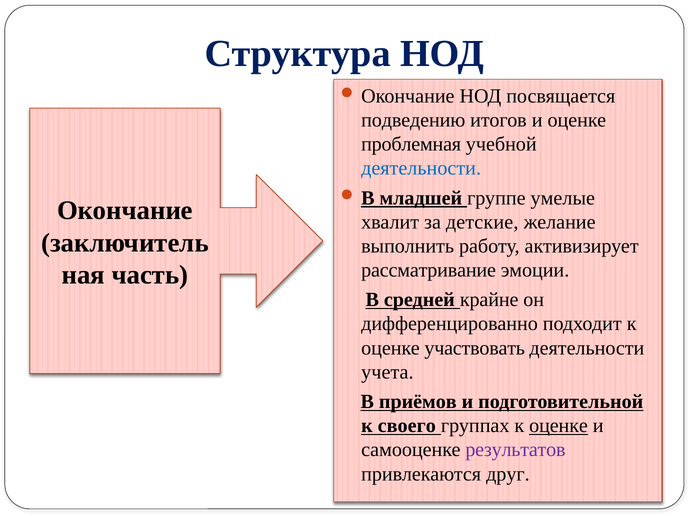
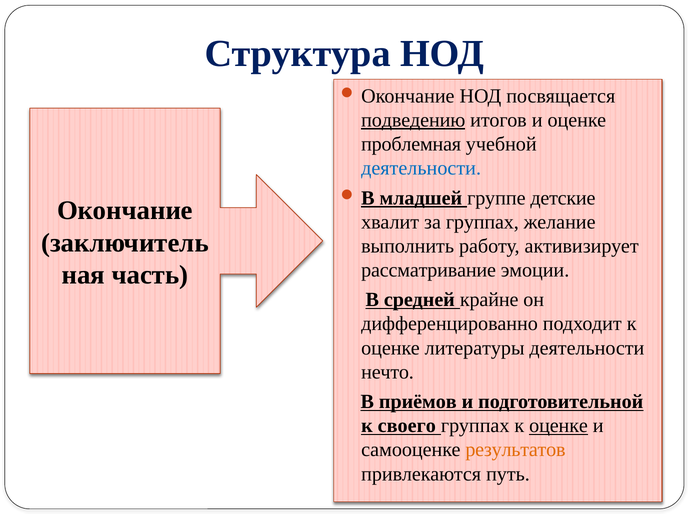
подведению underline: none -> present
умелые: умелые -> детские
за детские: детские -> группах
участвовать: участвовать -> литературы
учета: учета -> нечто
результатов colour: purple -> orange
друг: друг -> путь
